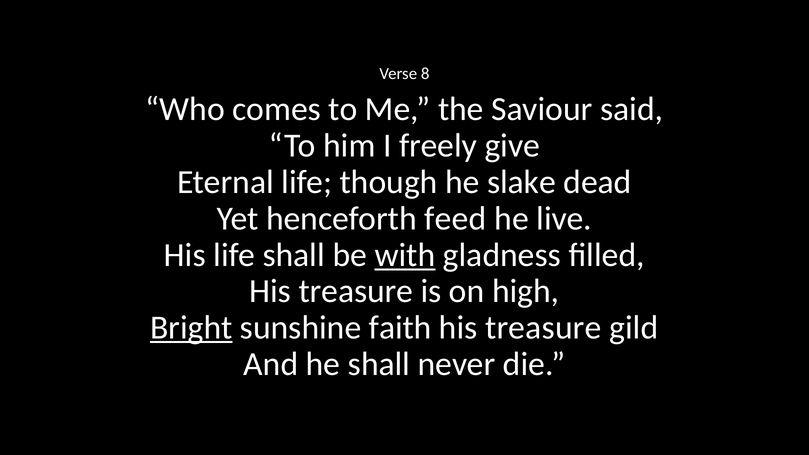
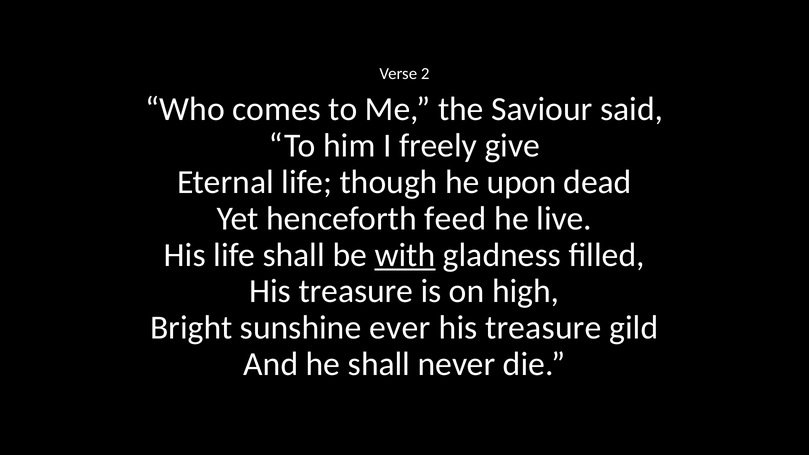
8: 8 -> 2
slake: slake -> upon
Bright underline: present -> none
faith: faith -> ever
